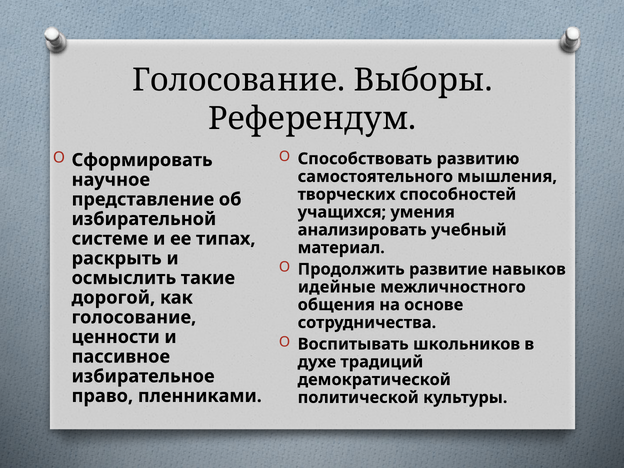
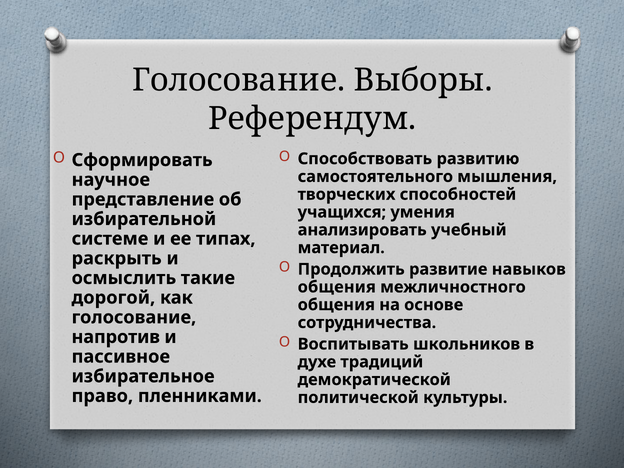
идейные at (337, 287): идейные -> общения
ценности: ценности -> напротив
